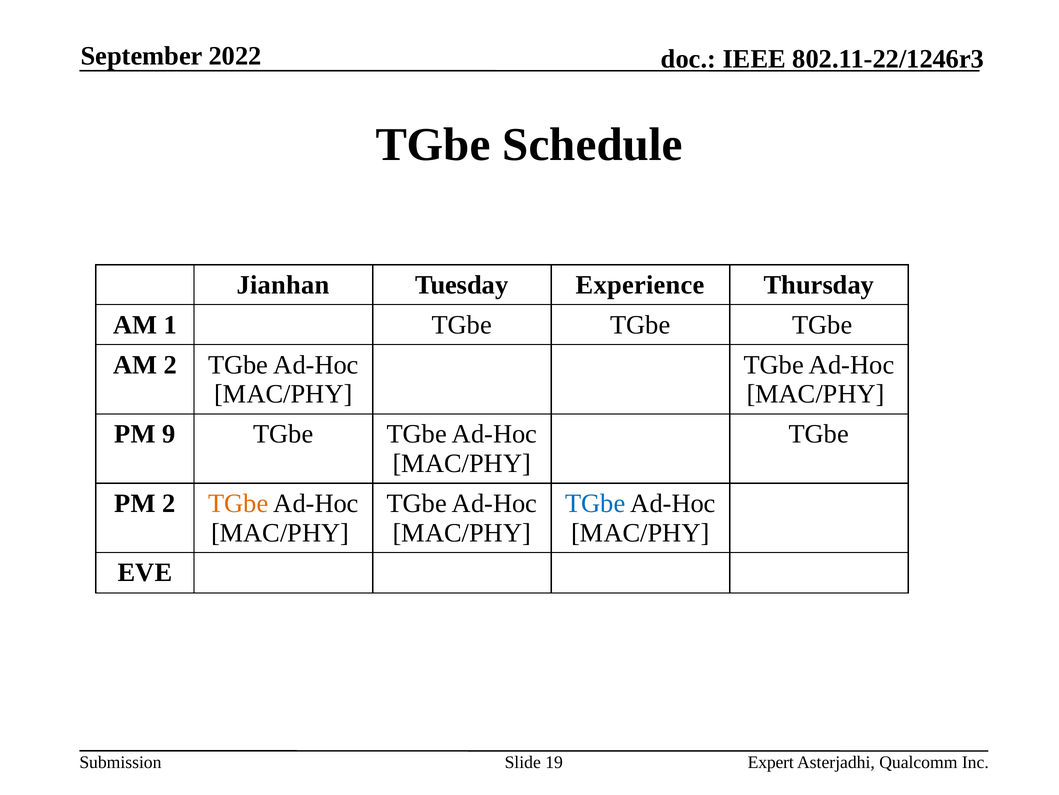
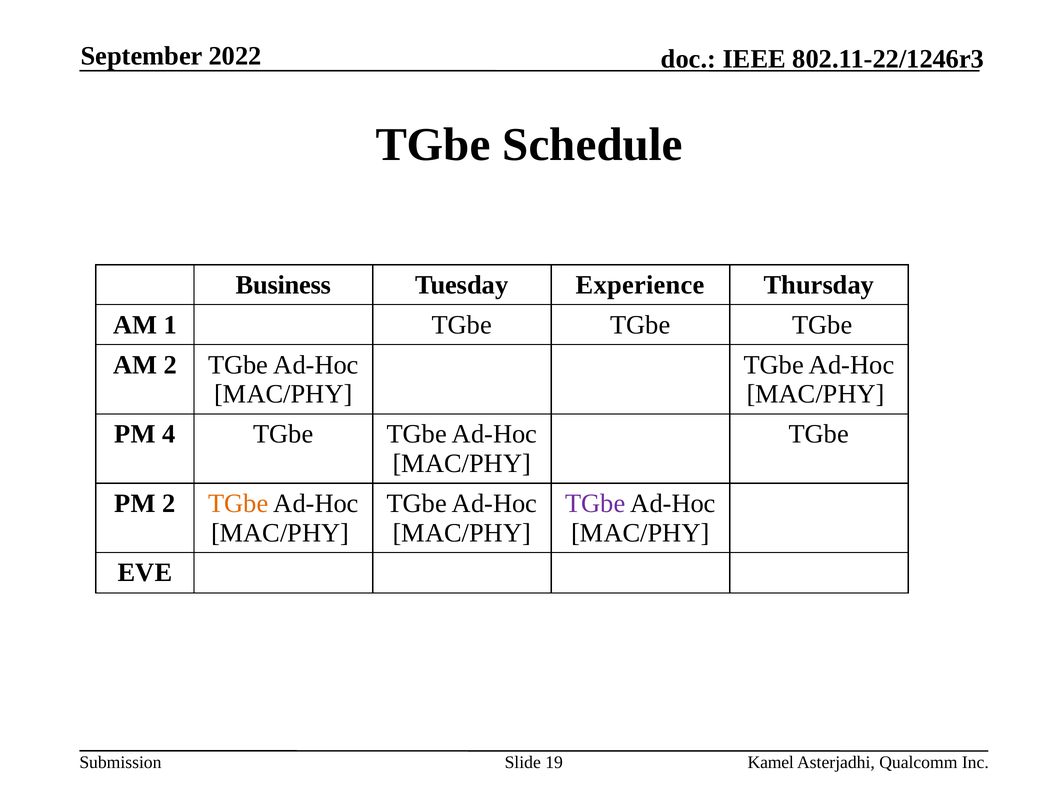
Jianhan: Jianhan -> Business
9: 9 -> 4
TGbe at (595, 503) colour: blue -> purple
Expert: Expert -> Kamel
